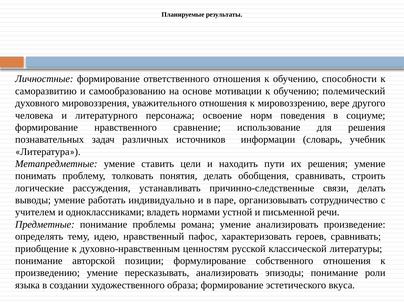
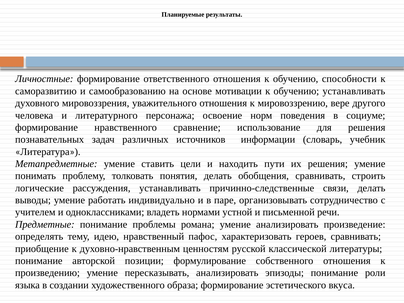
обучению полемический: полемический -> устанавливать
